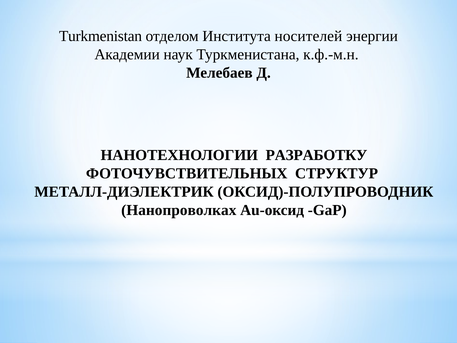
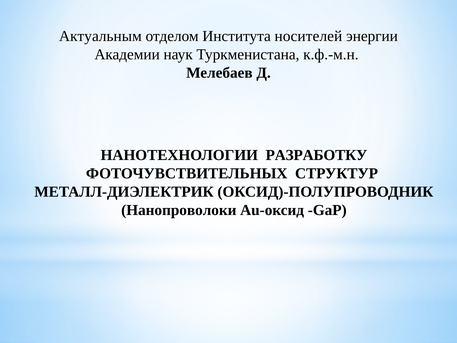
Turkmenistan: Turkmenistan -> Актуальным
Нанопроволках: Нанопроволках -> Нанопроволоки
